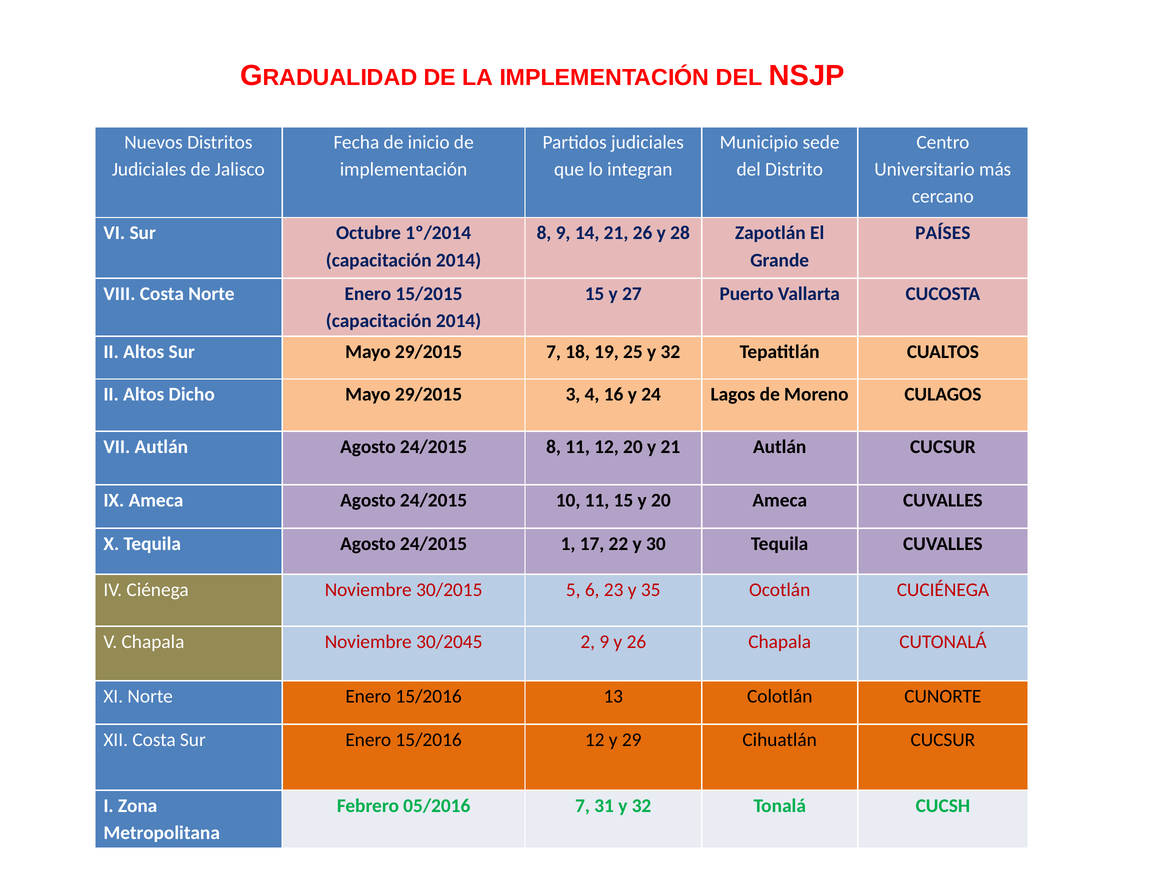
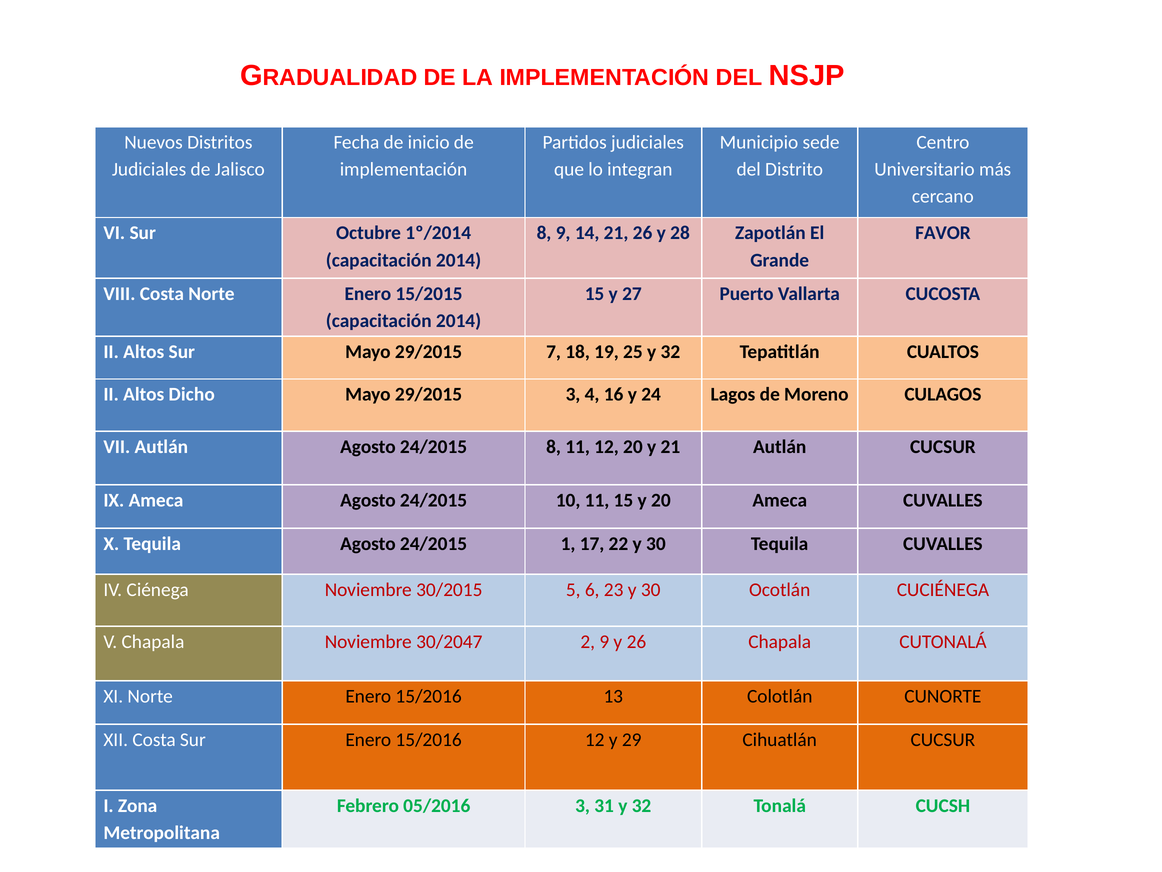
PAÍSES: PAÍSES -> FAVOR
23 y 35: 35 -> 30
30/2045: 30/2045 -> 30/2047
05/2016 7: 7 -> 3
